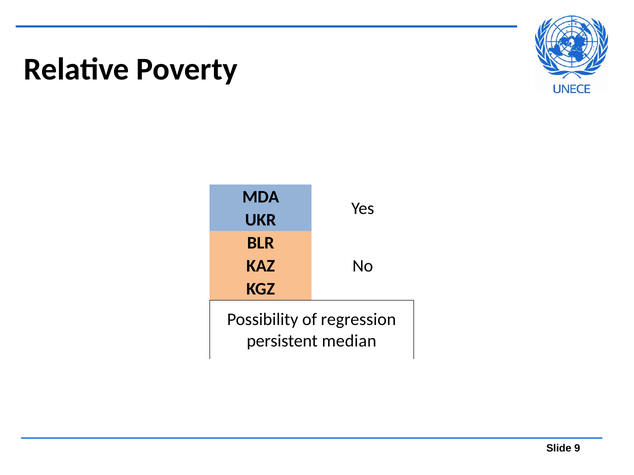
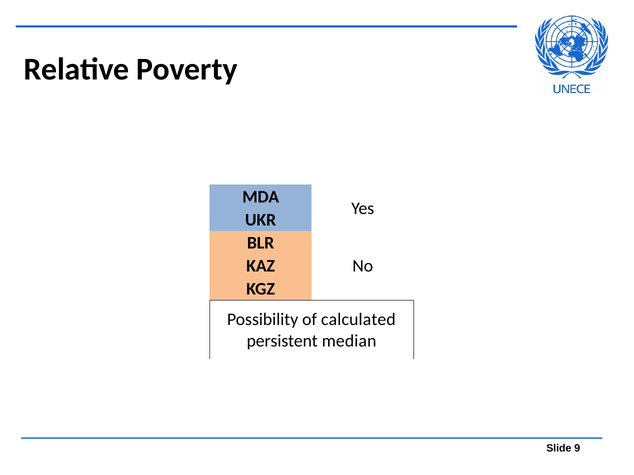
regression: regression -> calculated
